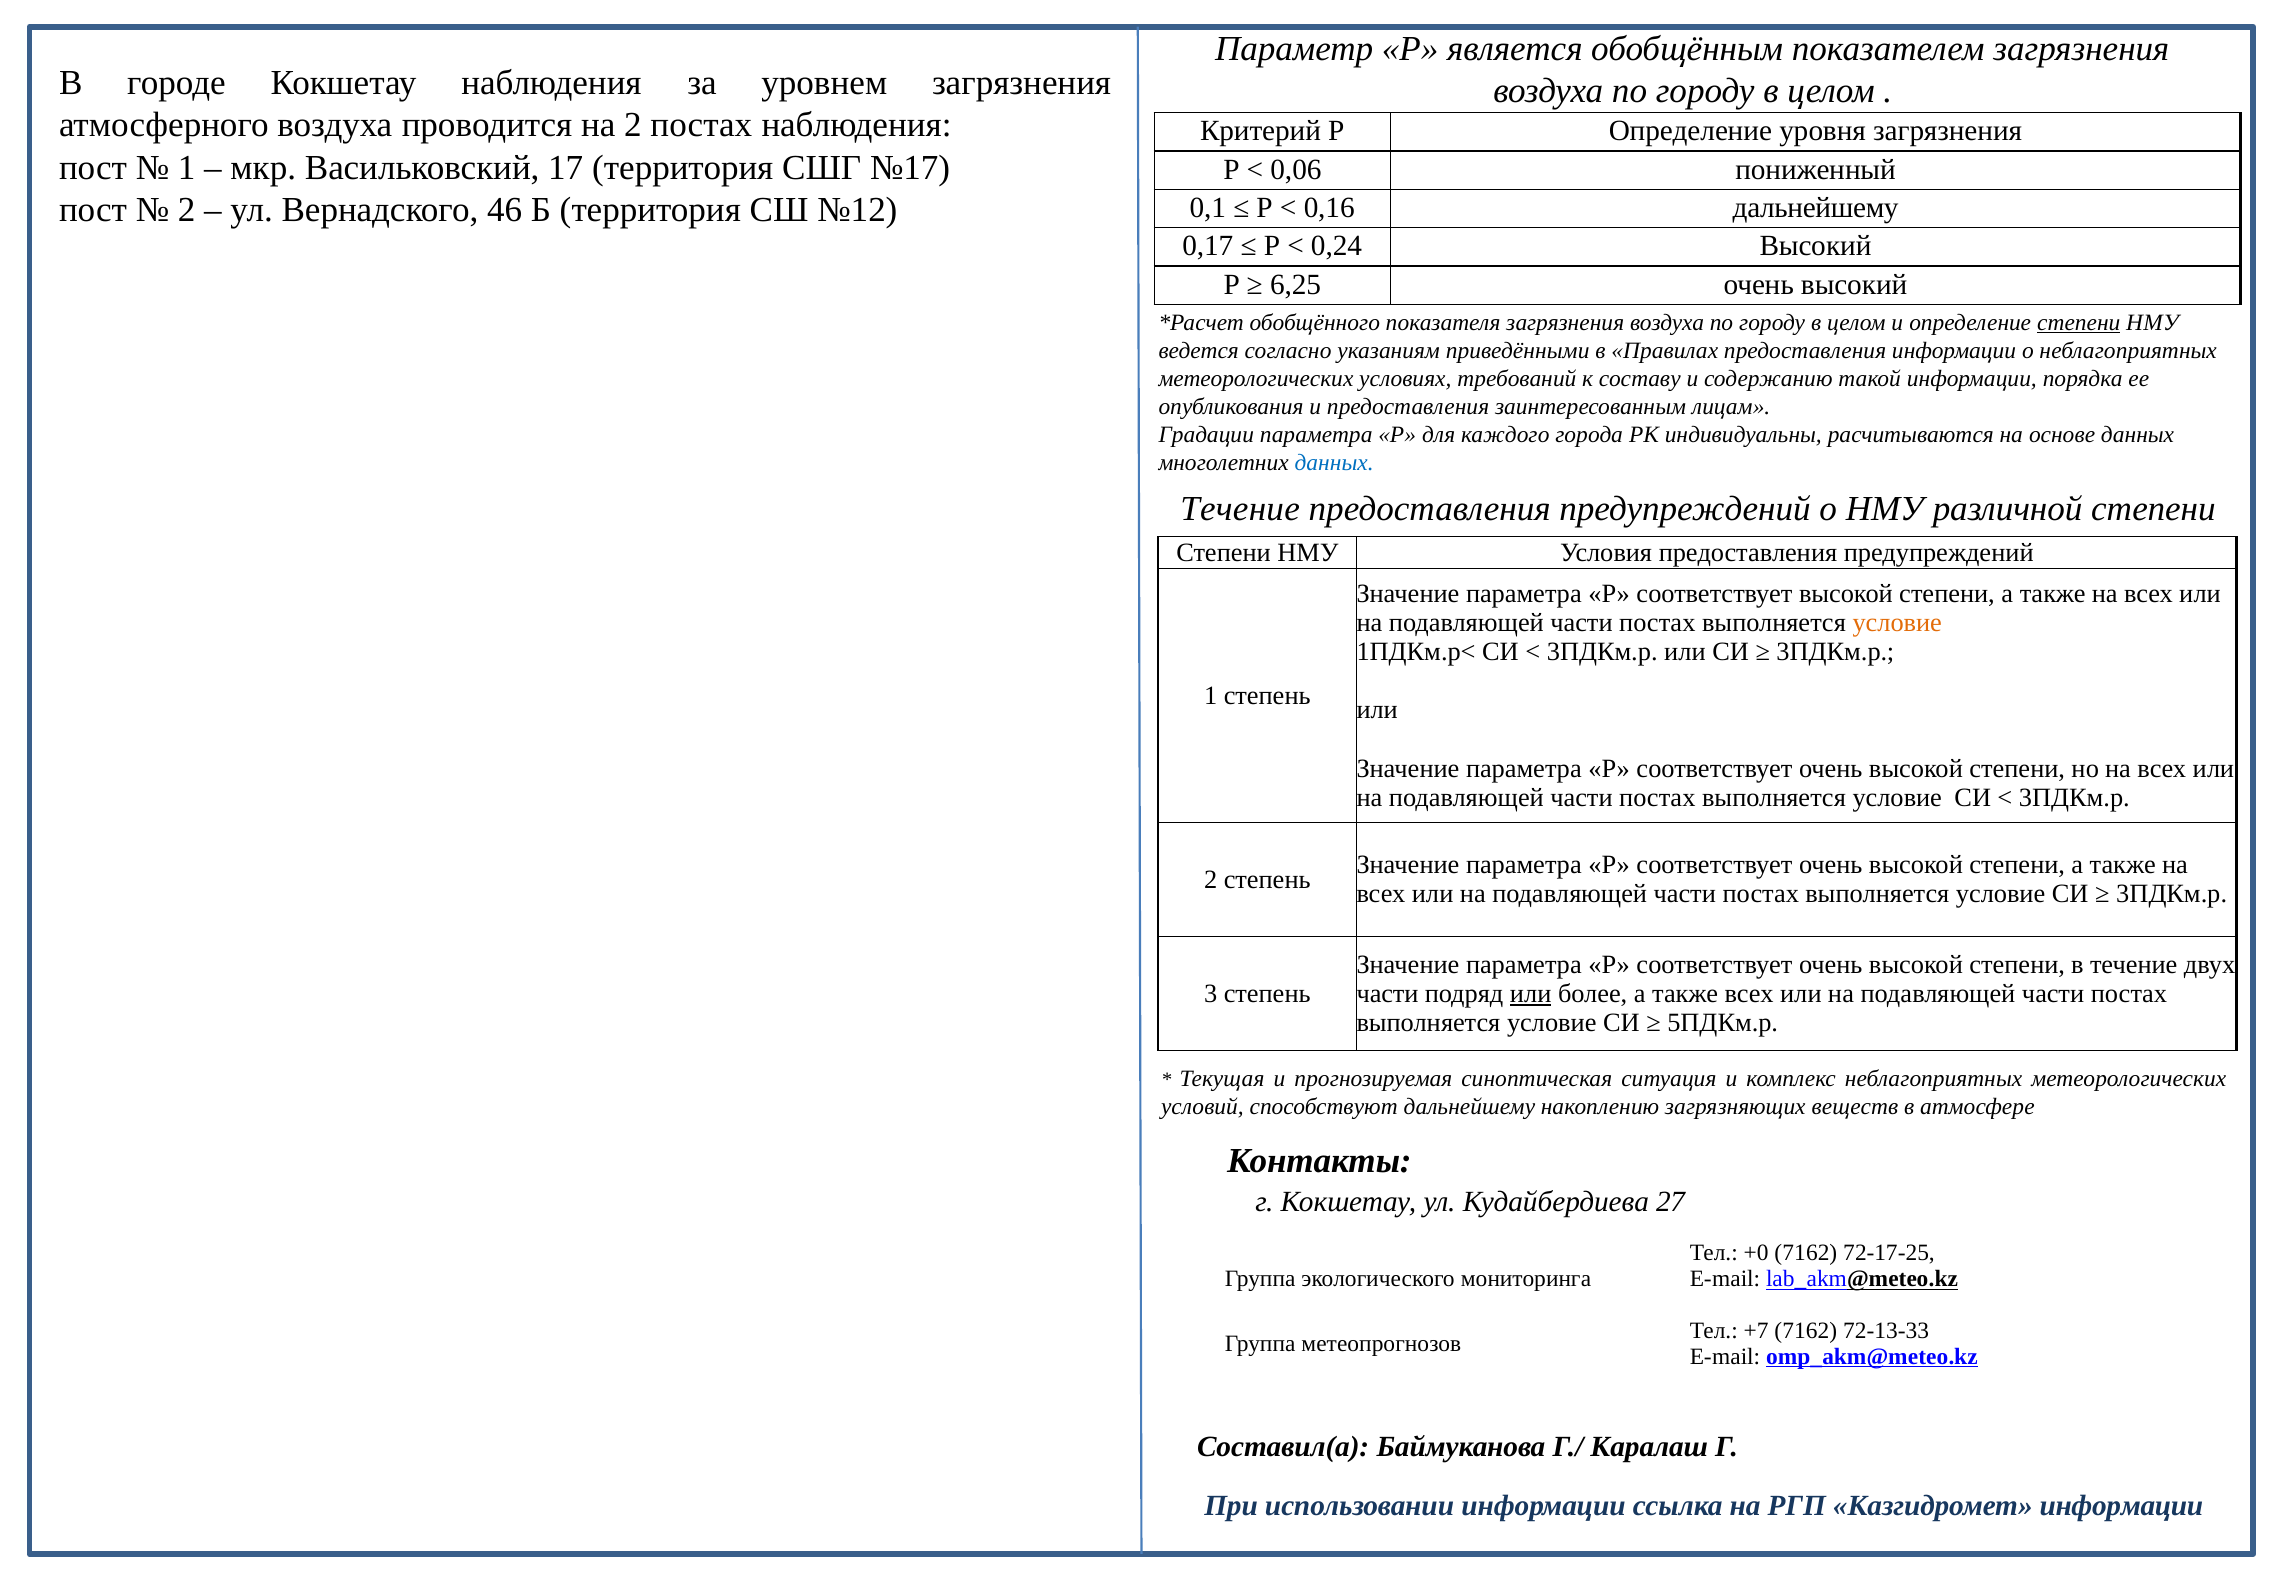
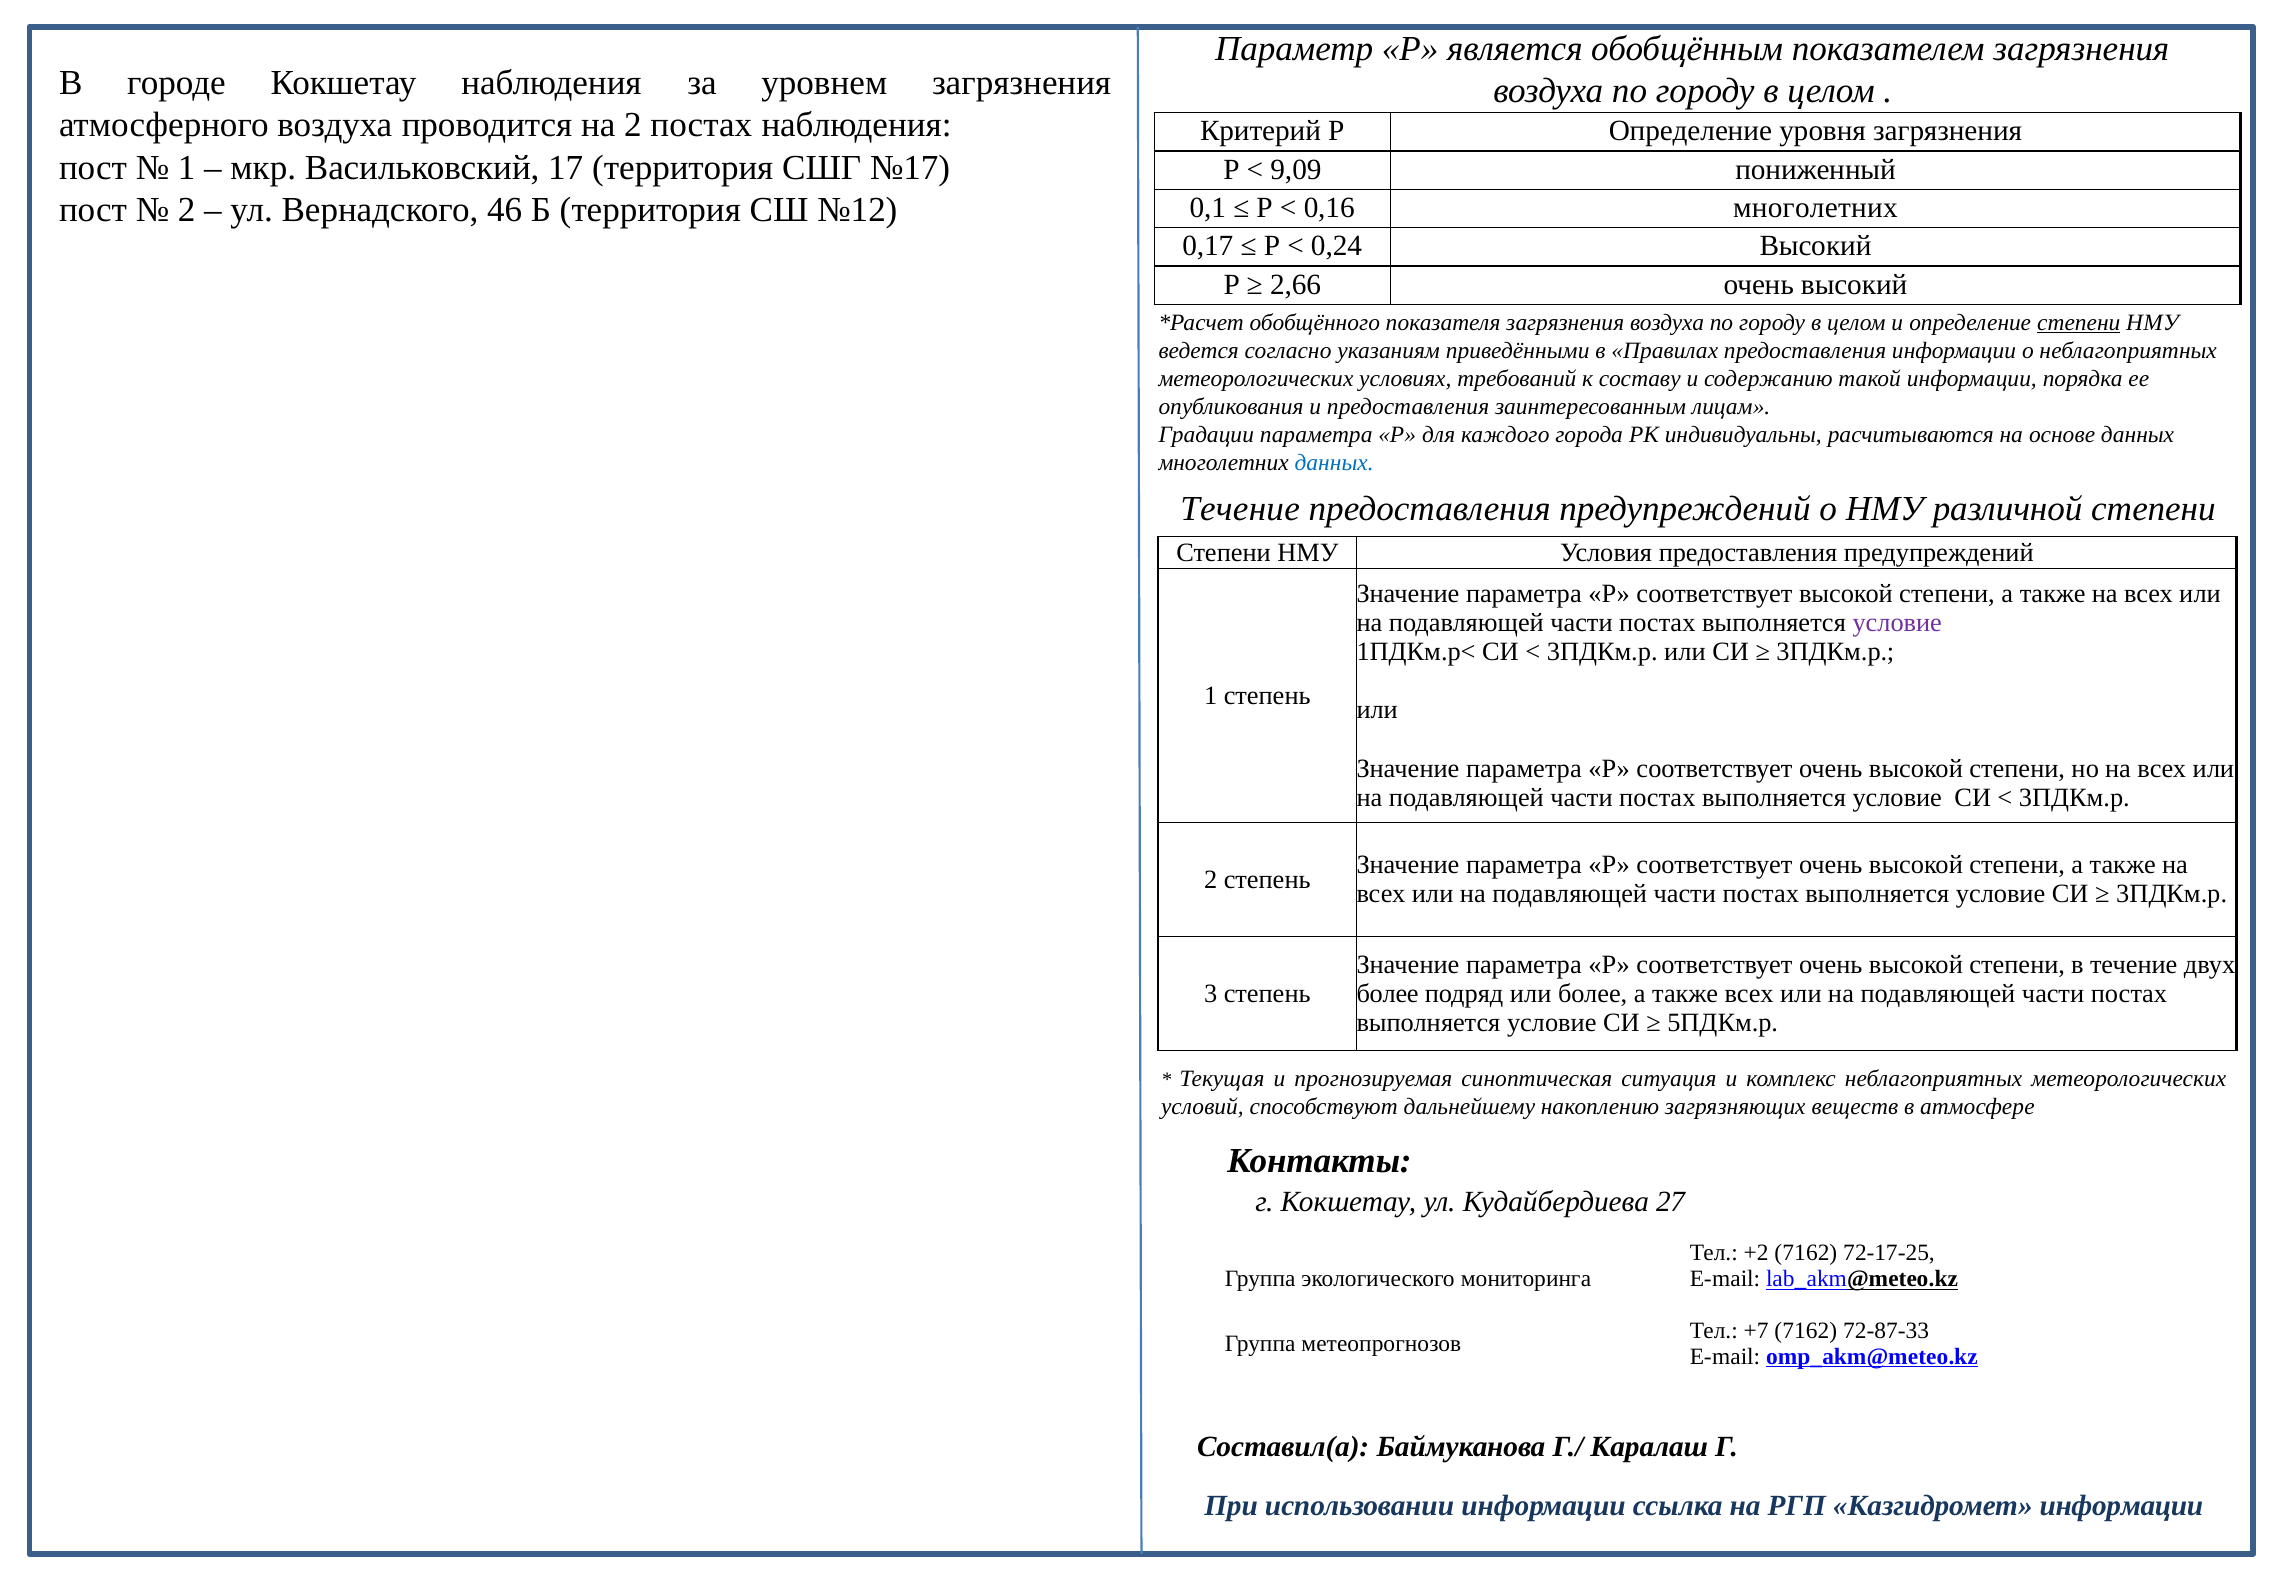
0,06: 0,06 -> 9,09
0,16 дальнейшему: дальнейшему -> многолетних
6,25: 6,25 -> 2,66
условие at (1897, 622) colour: orange -> purple
части at (1388, 993): части -> более
или at (1531, 993) underline: present -> none
+0: +0 -> +2
72-13-33: 72-13-33 -> 72-87-33
